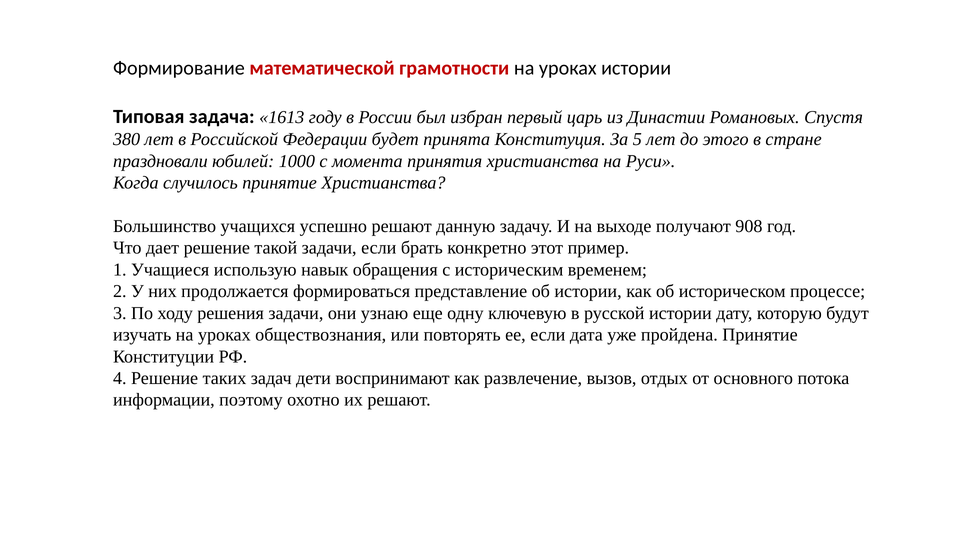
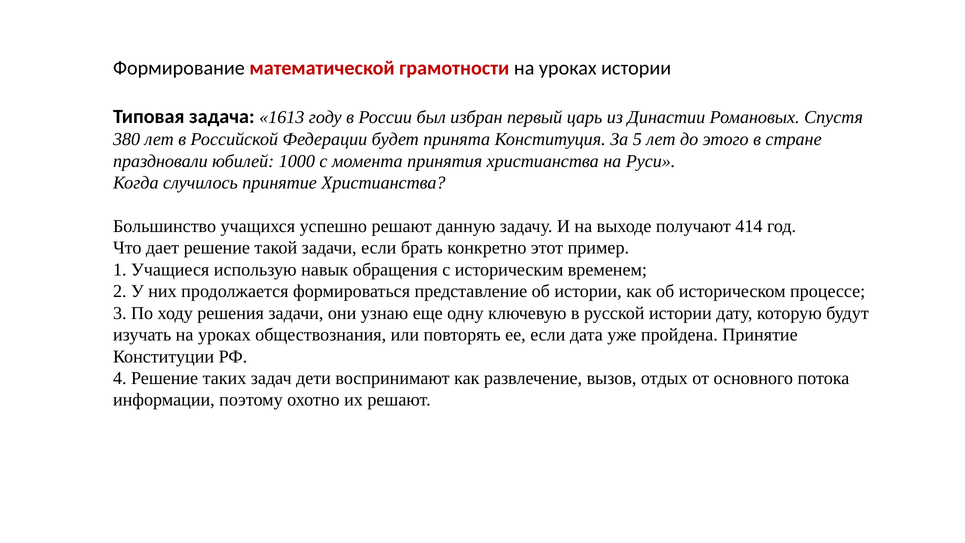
908: 908 -> 414
